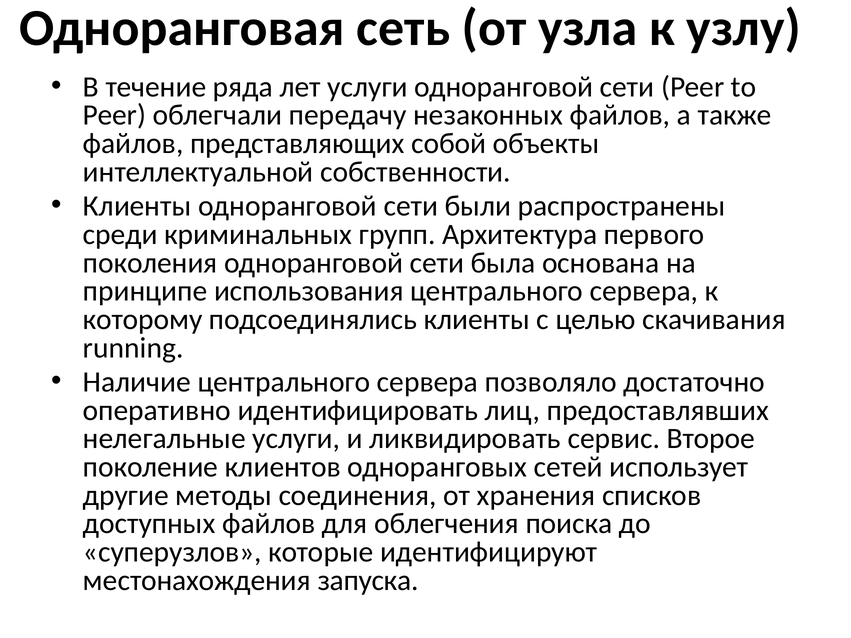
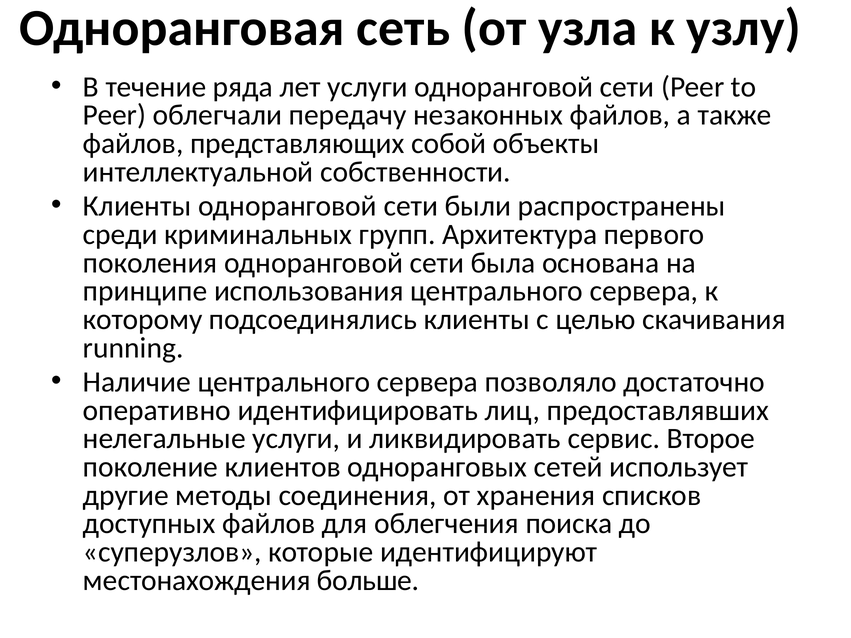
запуска: запуска -> больше
